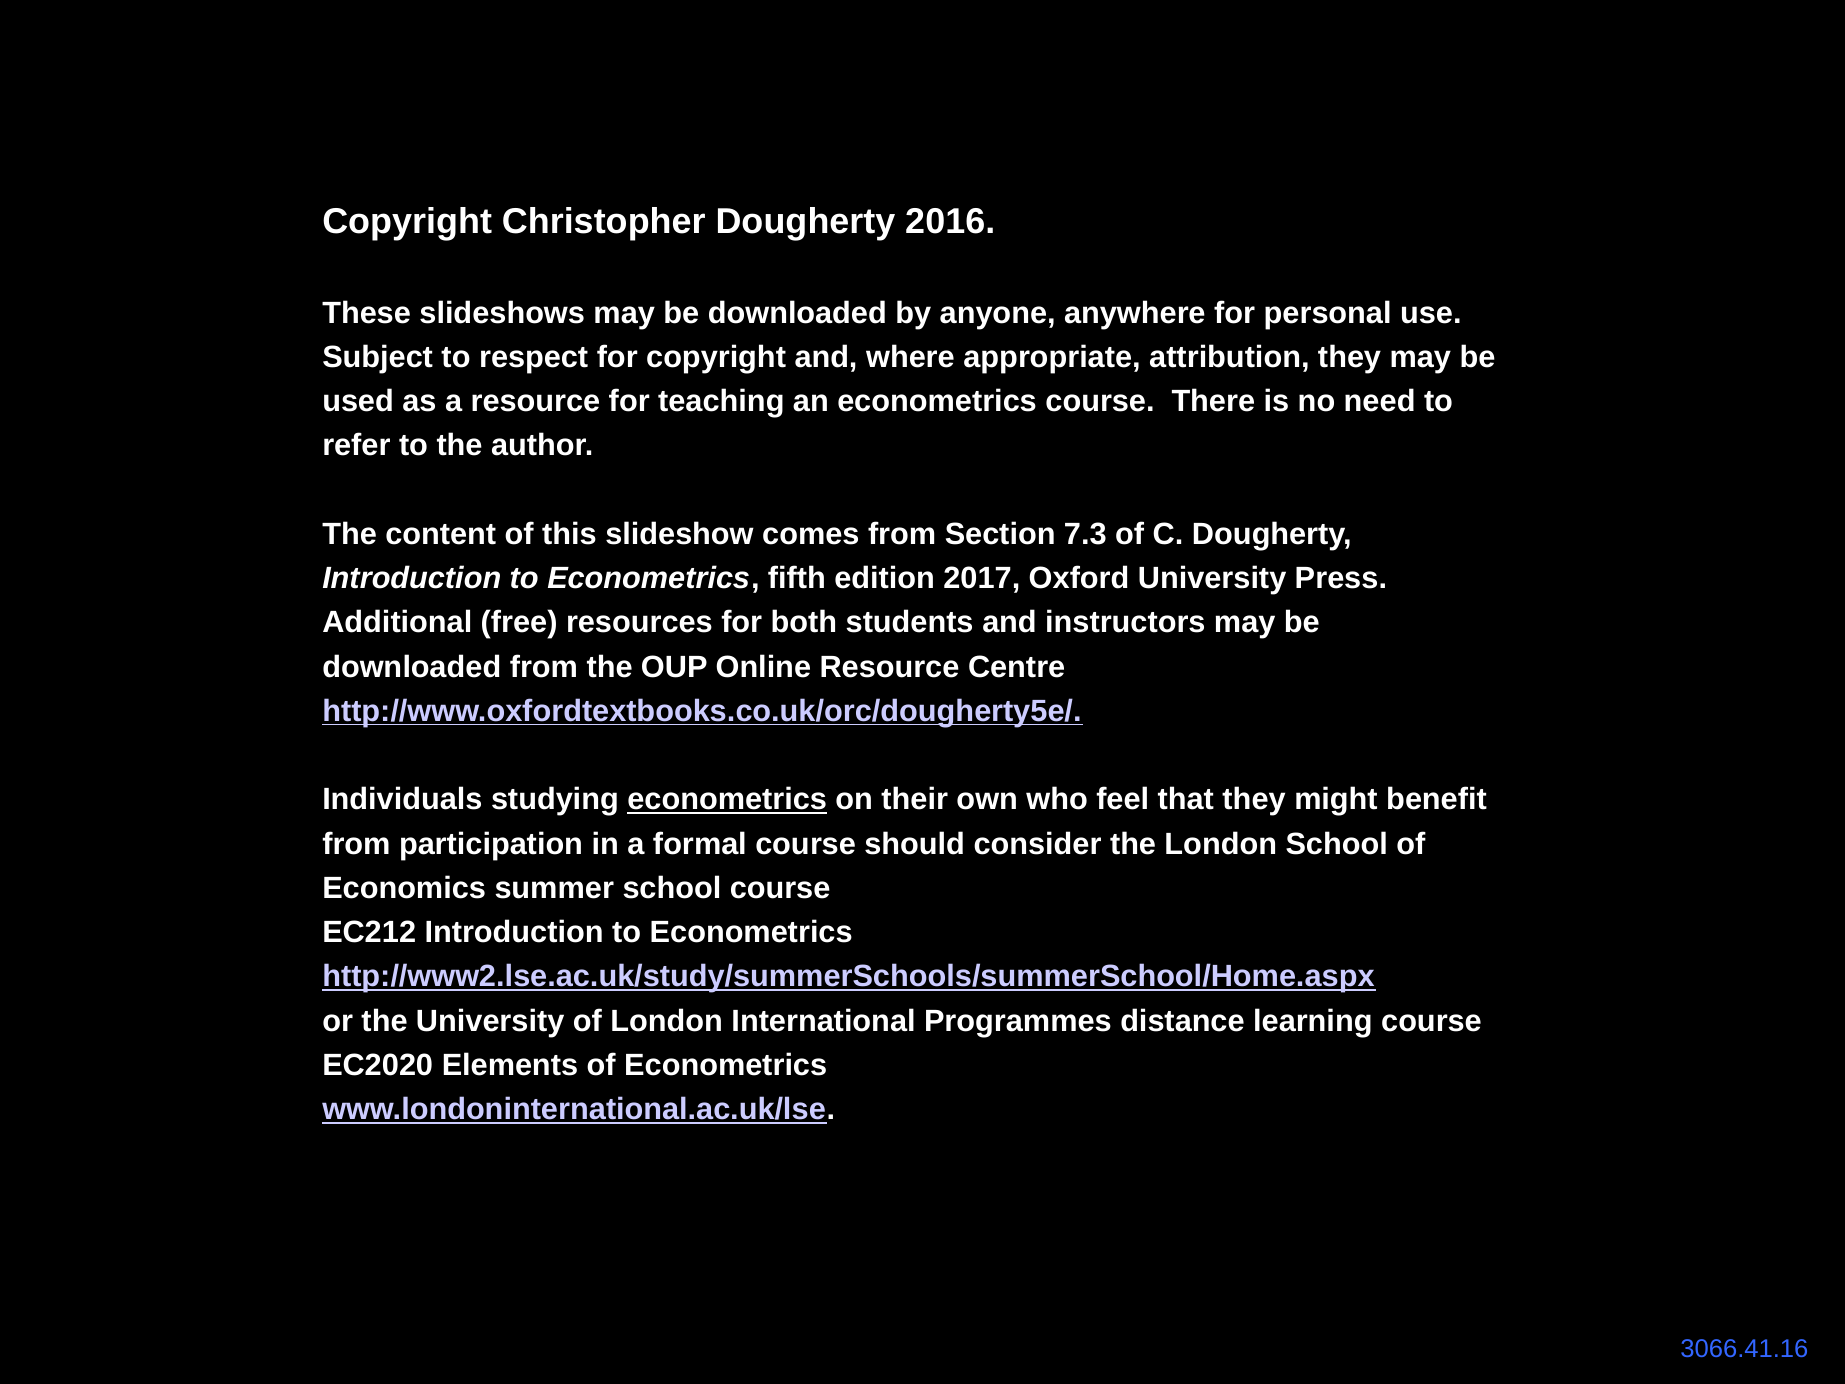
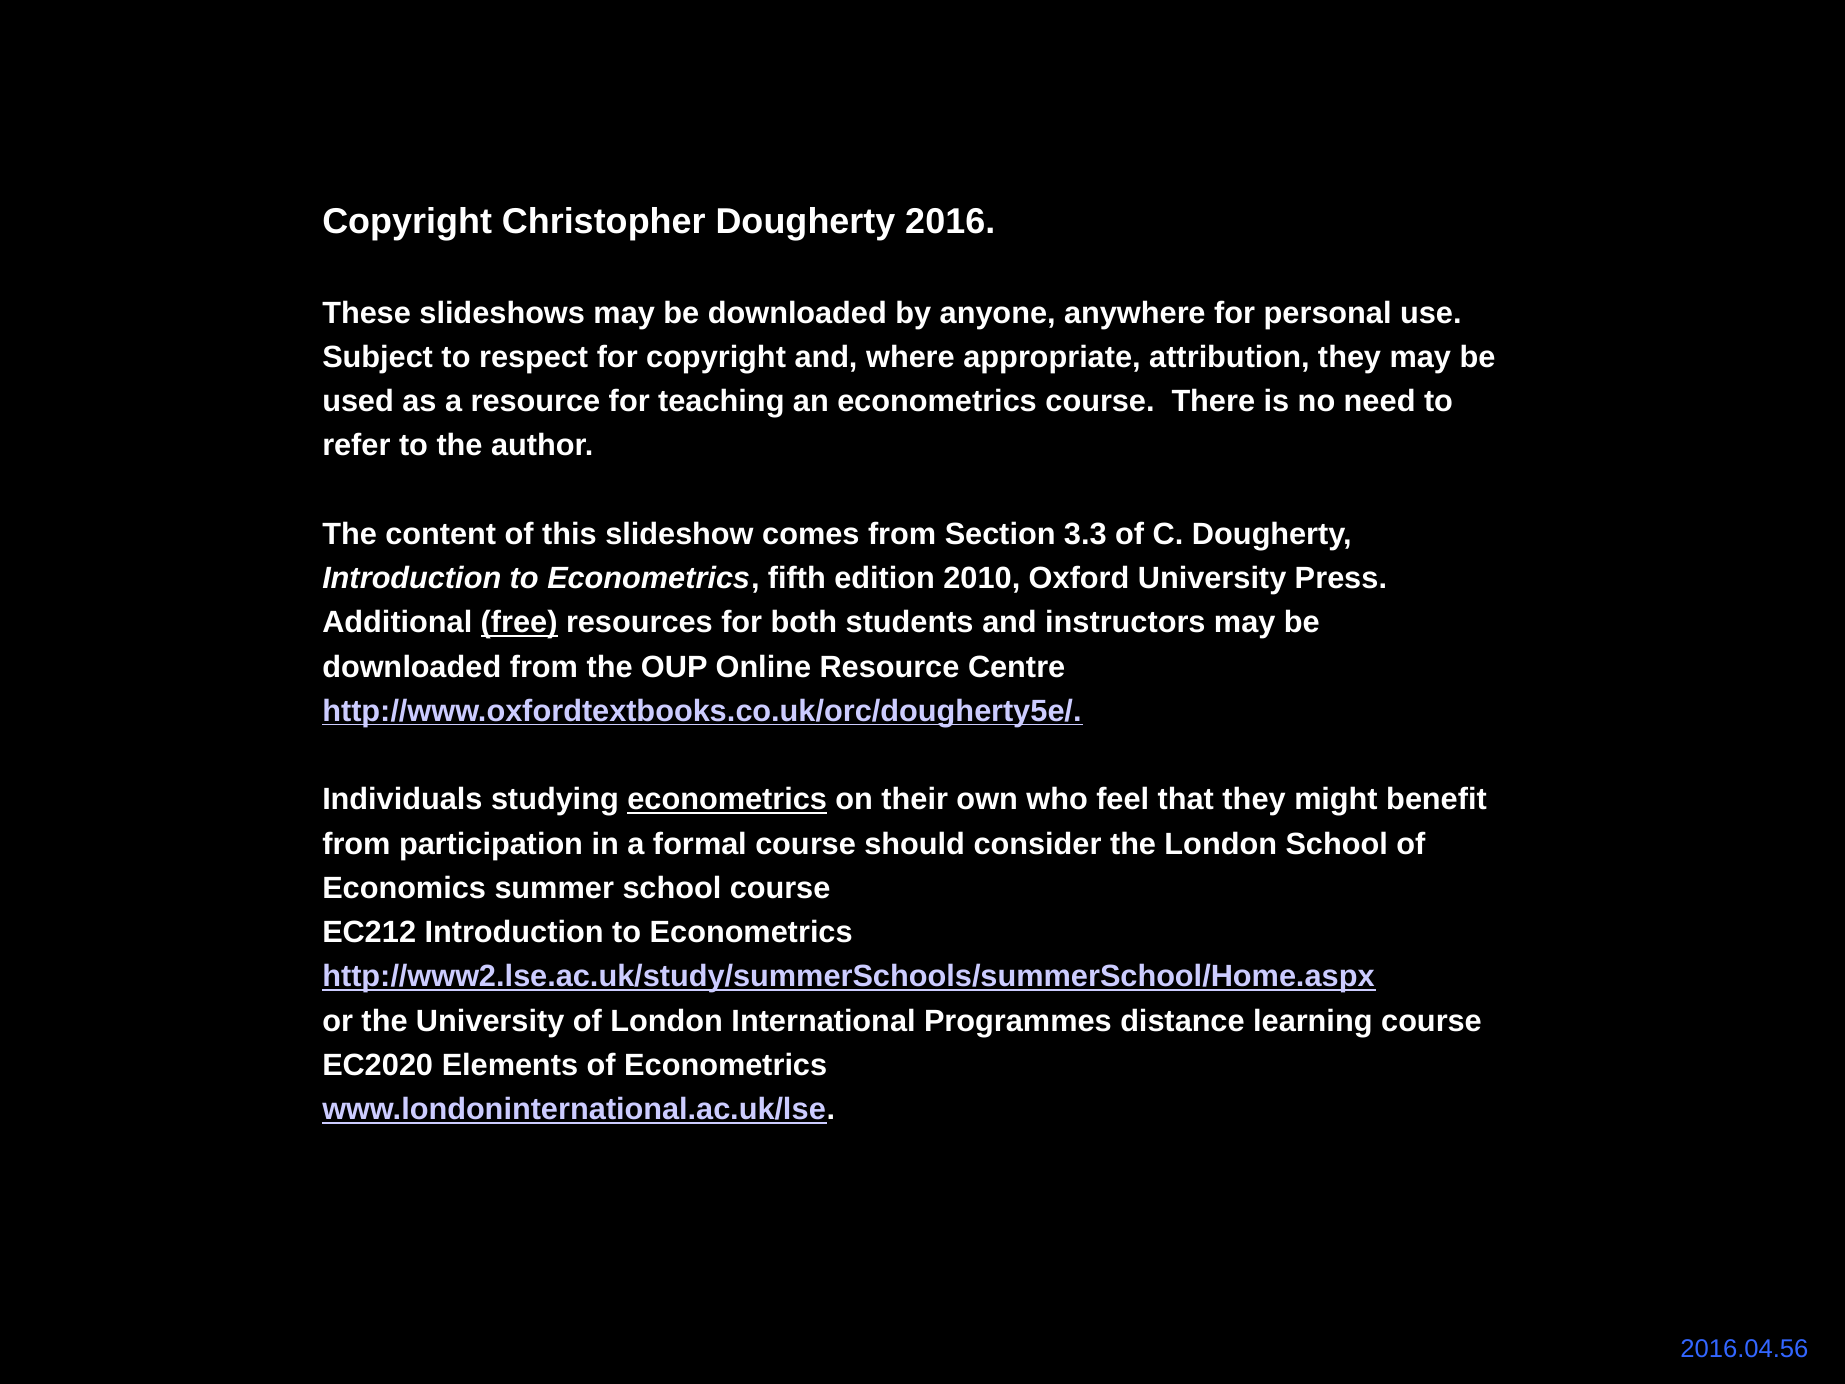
7.3: 7.3 -> 3.3
2017: 2017 -> 2010
free underline: none -> present
3066.41.16: 3066.41.16 -> 2016.04.56
